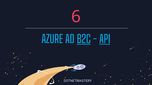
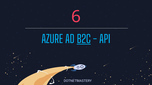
API underline: present -> none
